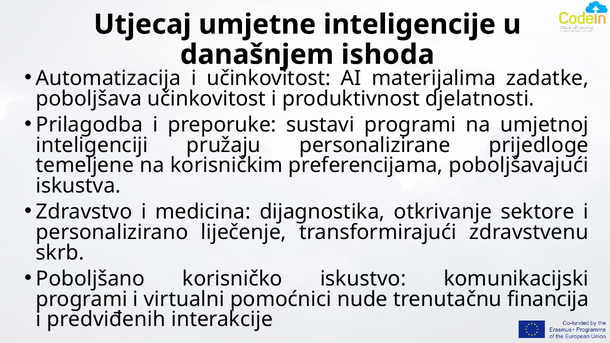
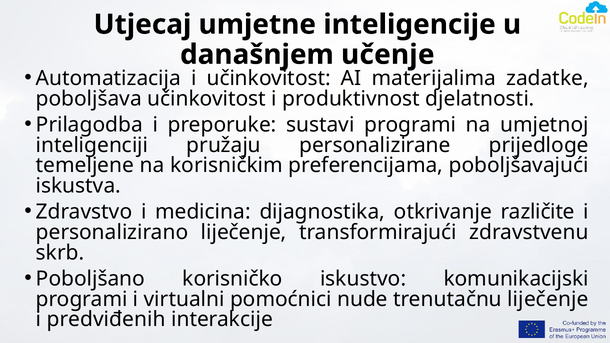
ishoda: ishoda -> učenje
sektore: sektore -> različite
trenutačnu financija: financija -> liječenje
